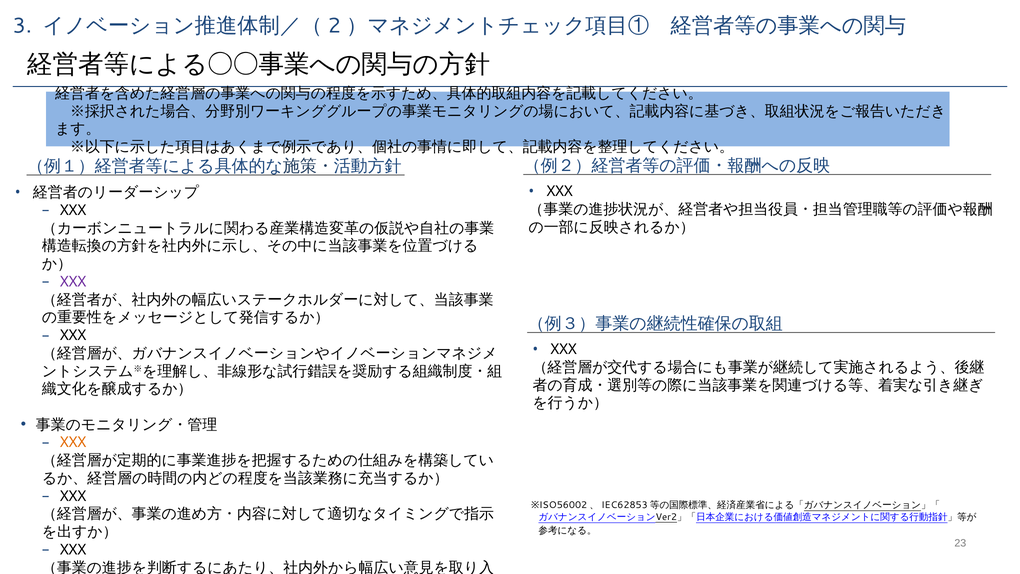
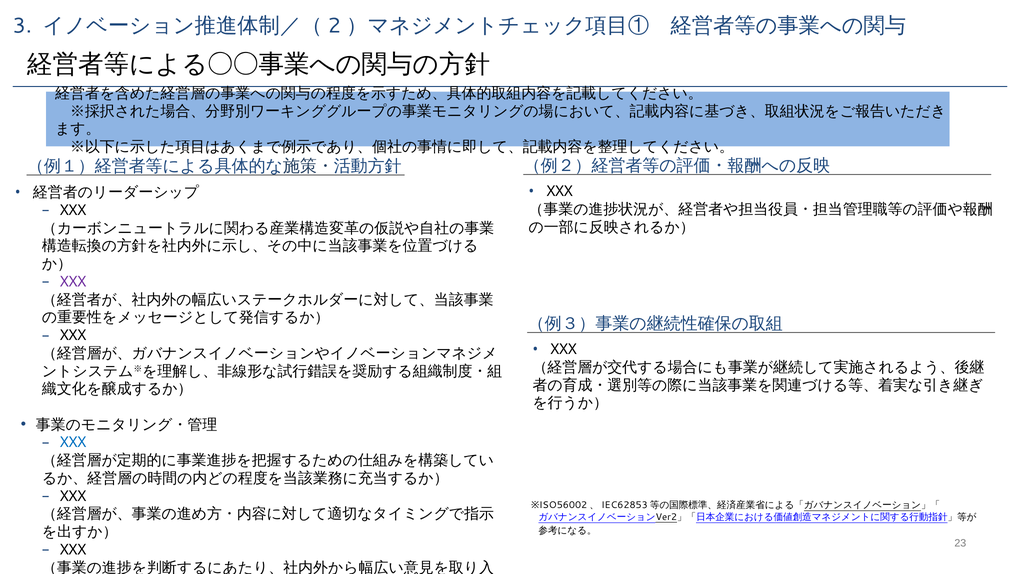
XXX at (73, 442) colour: orange -> blue
